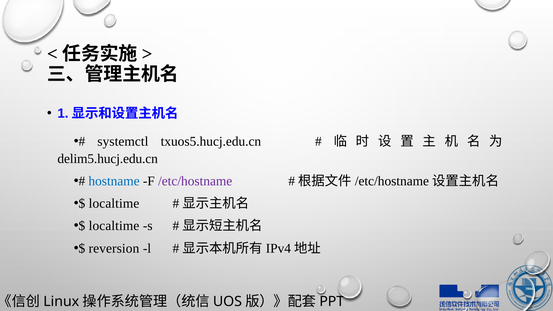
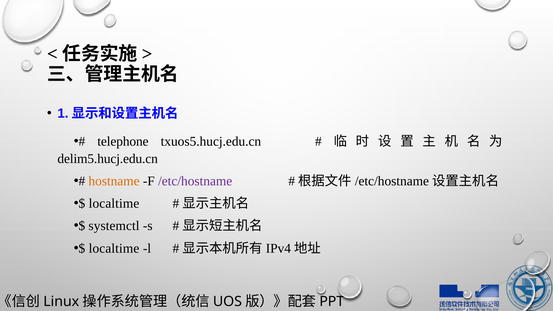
systemctl: systemctl -> telephone
hostname colour: blue -> orange
localtime at (114, 226): localtime -> systemctl
reversion at (114, 248): reversion -> localtime
